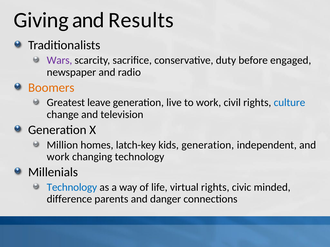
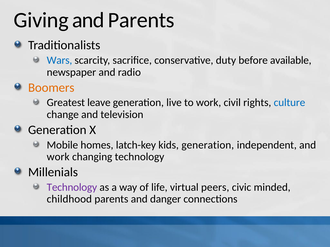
and Results: Results -> Parents
Wars colour: purple -> blue
engaged: engaged -> available
Million: Million -> Mobile
Technology at (72, 188) colour: blue -> purple
virtual rights: rights -> peers
difference: difference -> childhood
